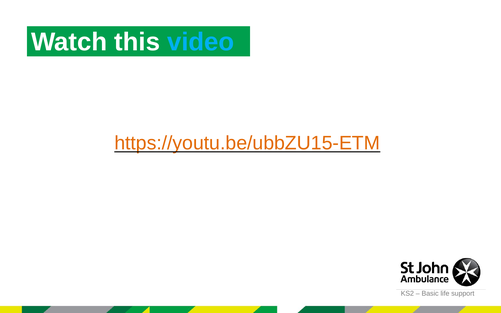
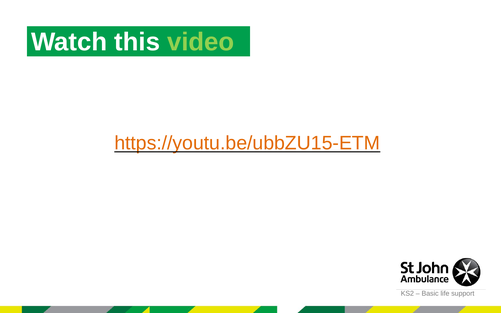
video colour: light blue -> light green
